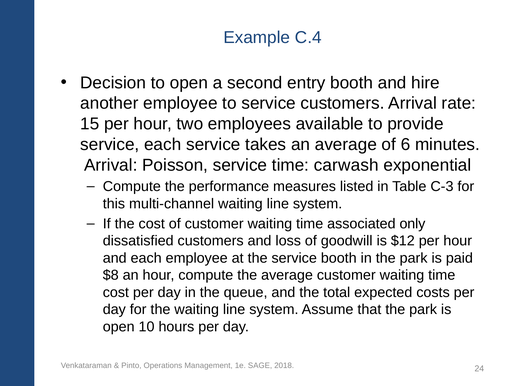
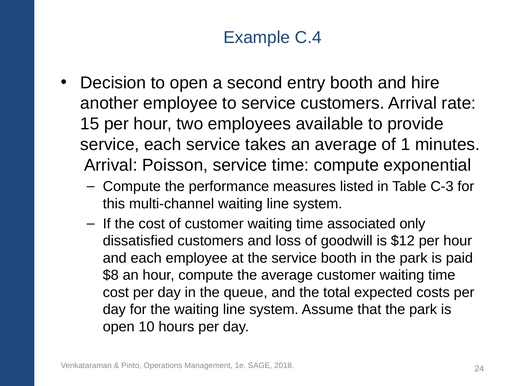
6: 6 -> 1
time carwash: carwash -> compute
